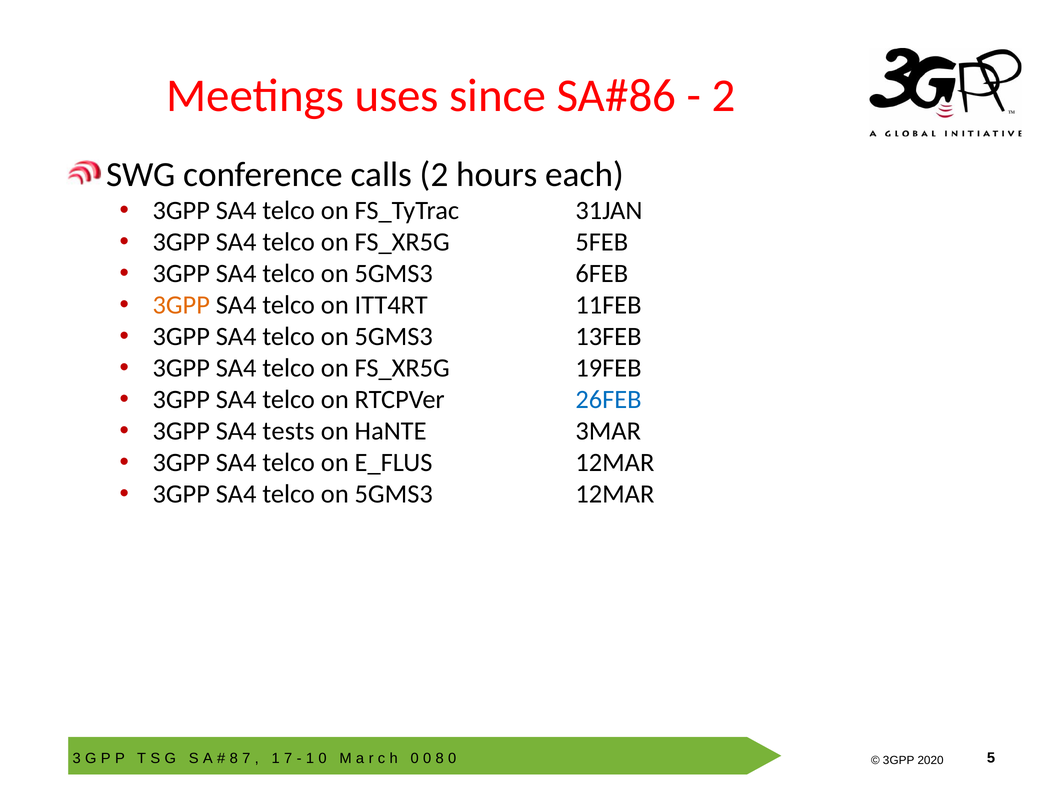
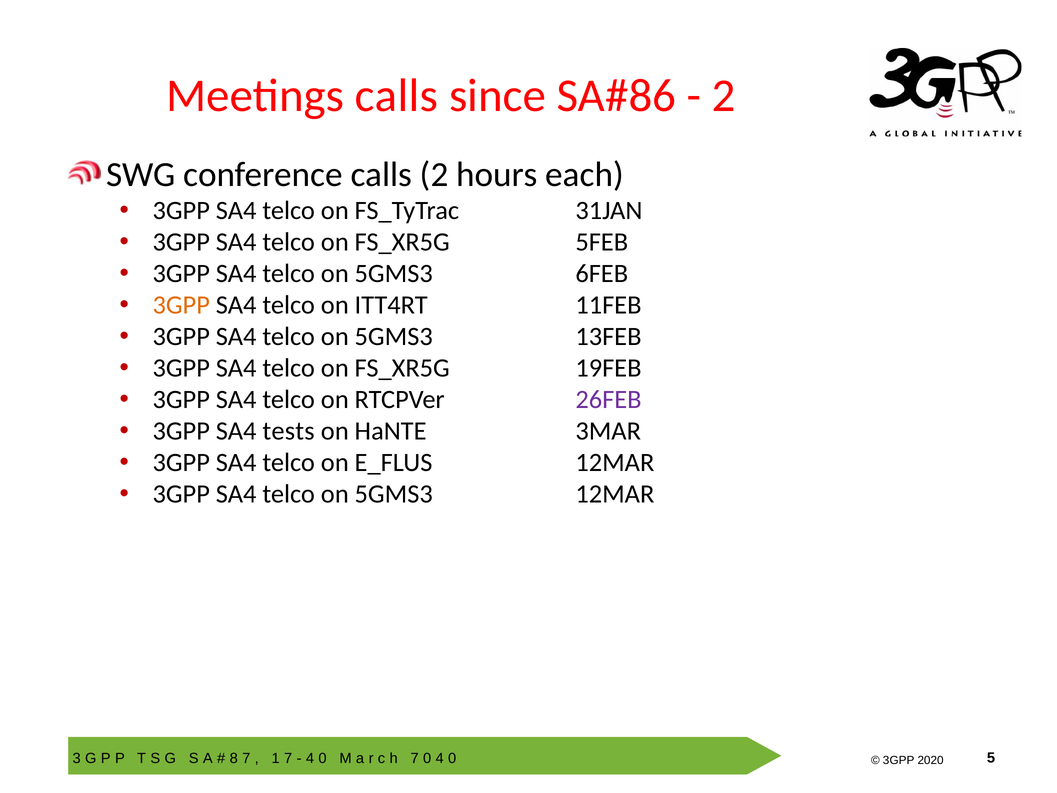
Meetings uses: uses -> calls
26FEB colour: blue -> purple
1 at (310, 758): 1 -> 4
0 at (415, 758): 0 -> 7
8 at (440, 758): 8 -> 4
